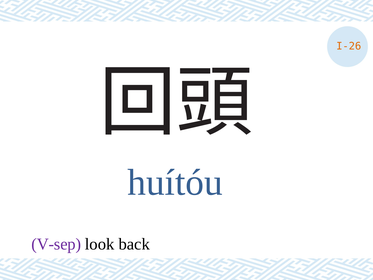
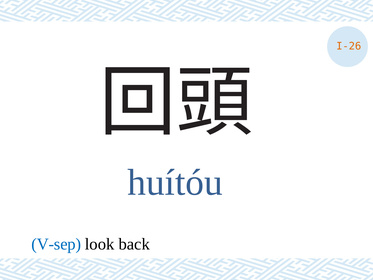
V-sep colour: purple -> blue
